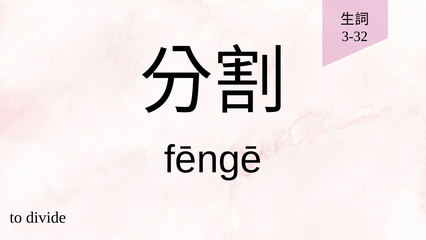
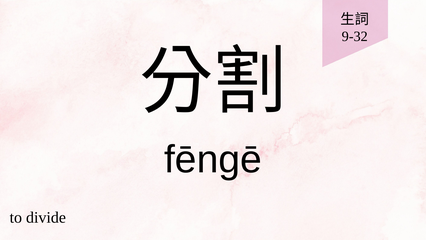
3-32: 3-32 -> 9-32
